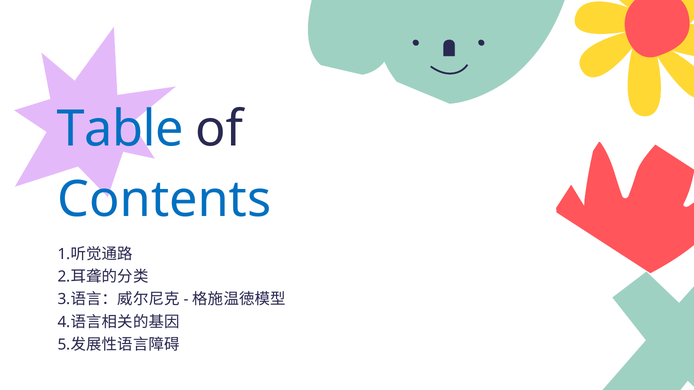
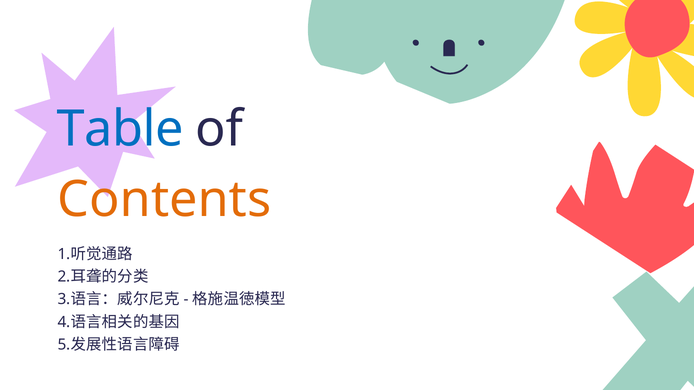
Contents colour: blue -> orange
